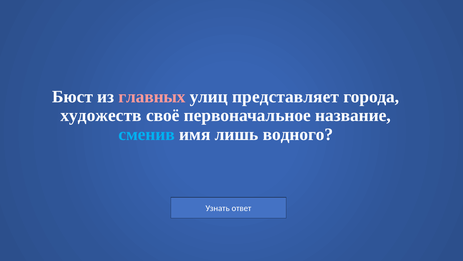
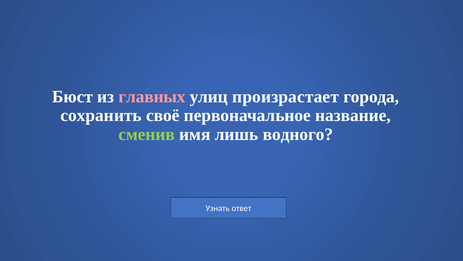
представляет: представляет -> произрастает
художеств: художеств -> сохранить
сменив colour: light blue -> light green
